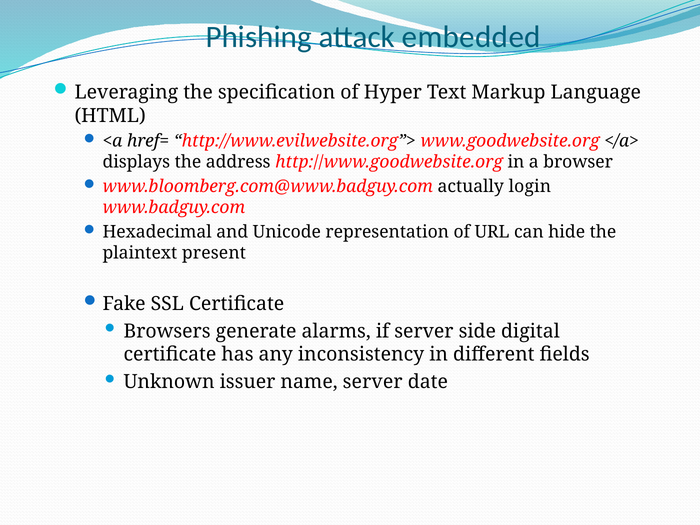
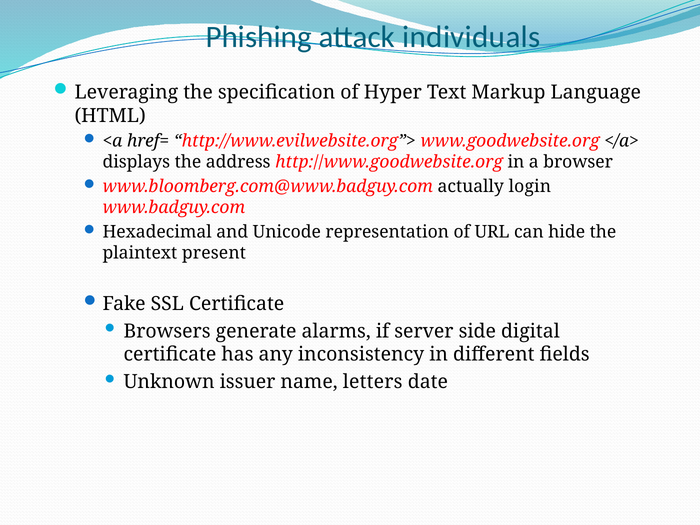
embedded: embedded -> individuals
name server: server -> letters
